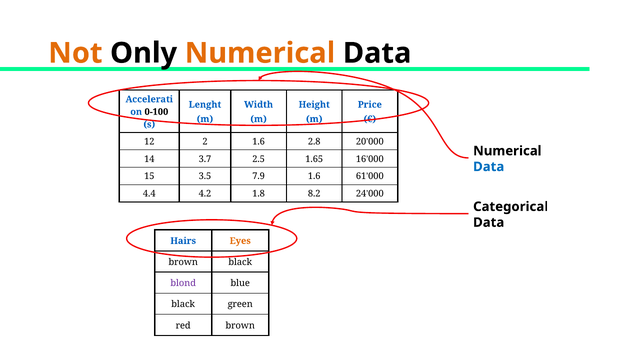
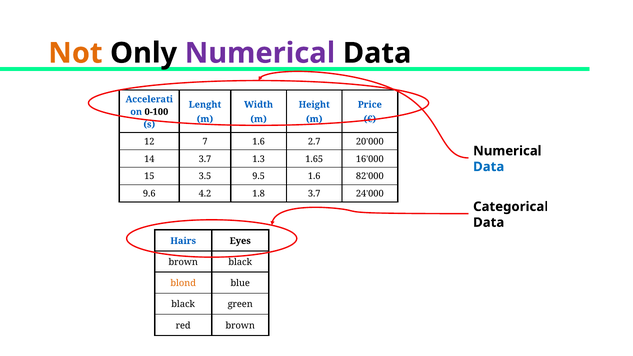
Numerical at (260, 53) colour: orange -> purple
2: 2 -> 7
2.8: 2.8 -> 2.7
2.5: 2.5 -> 1.3
7.9: 7.9 -> 9.5
61: 61 -> 82
4.4: 4.4 -> 9.6
1.8 8.2: 8.2 -> 3.7
Eyes colour: orange -> black
blond colour: purple -> orange
